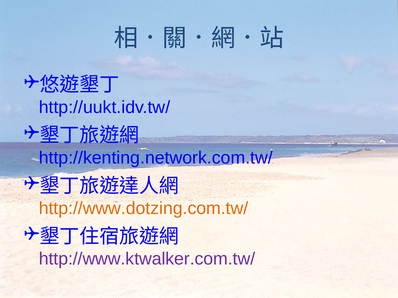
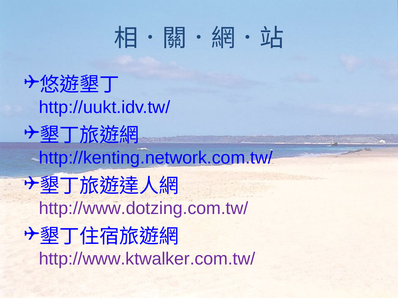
http://www.dotzing.com.tw/ colour: orange -> purple
